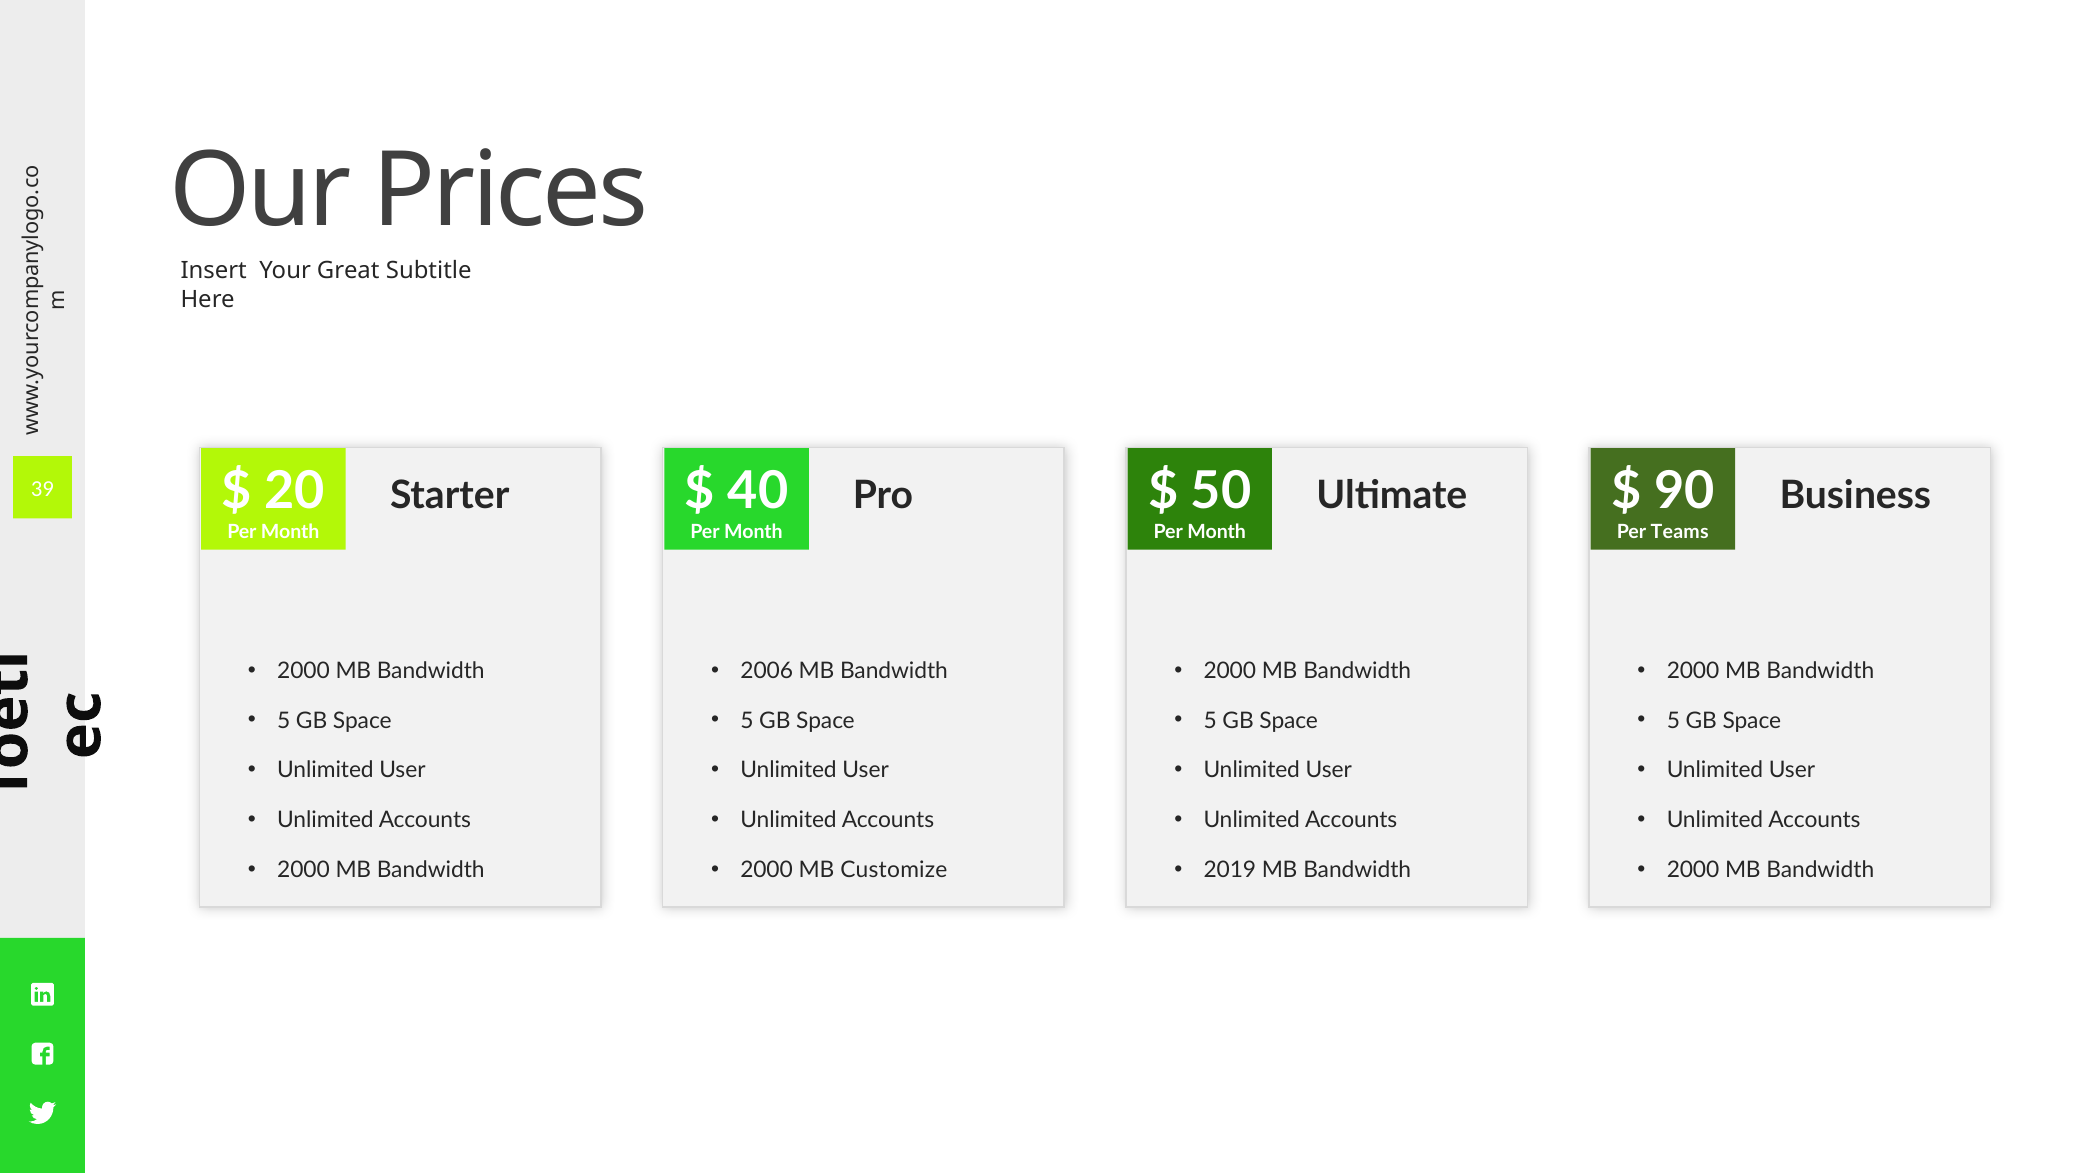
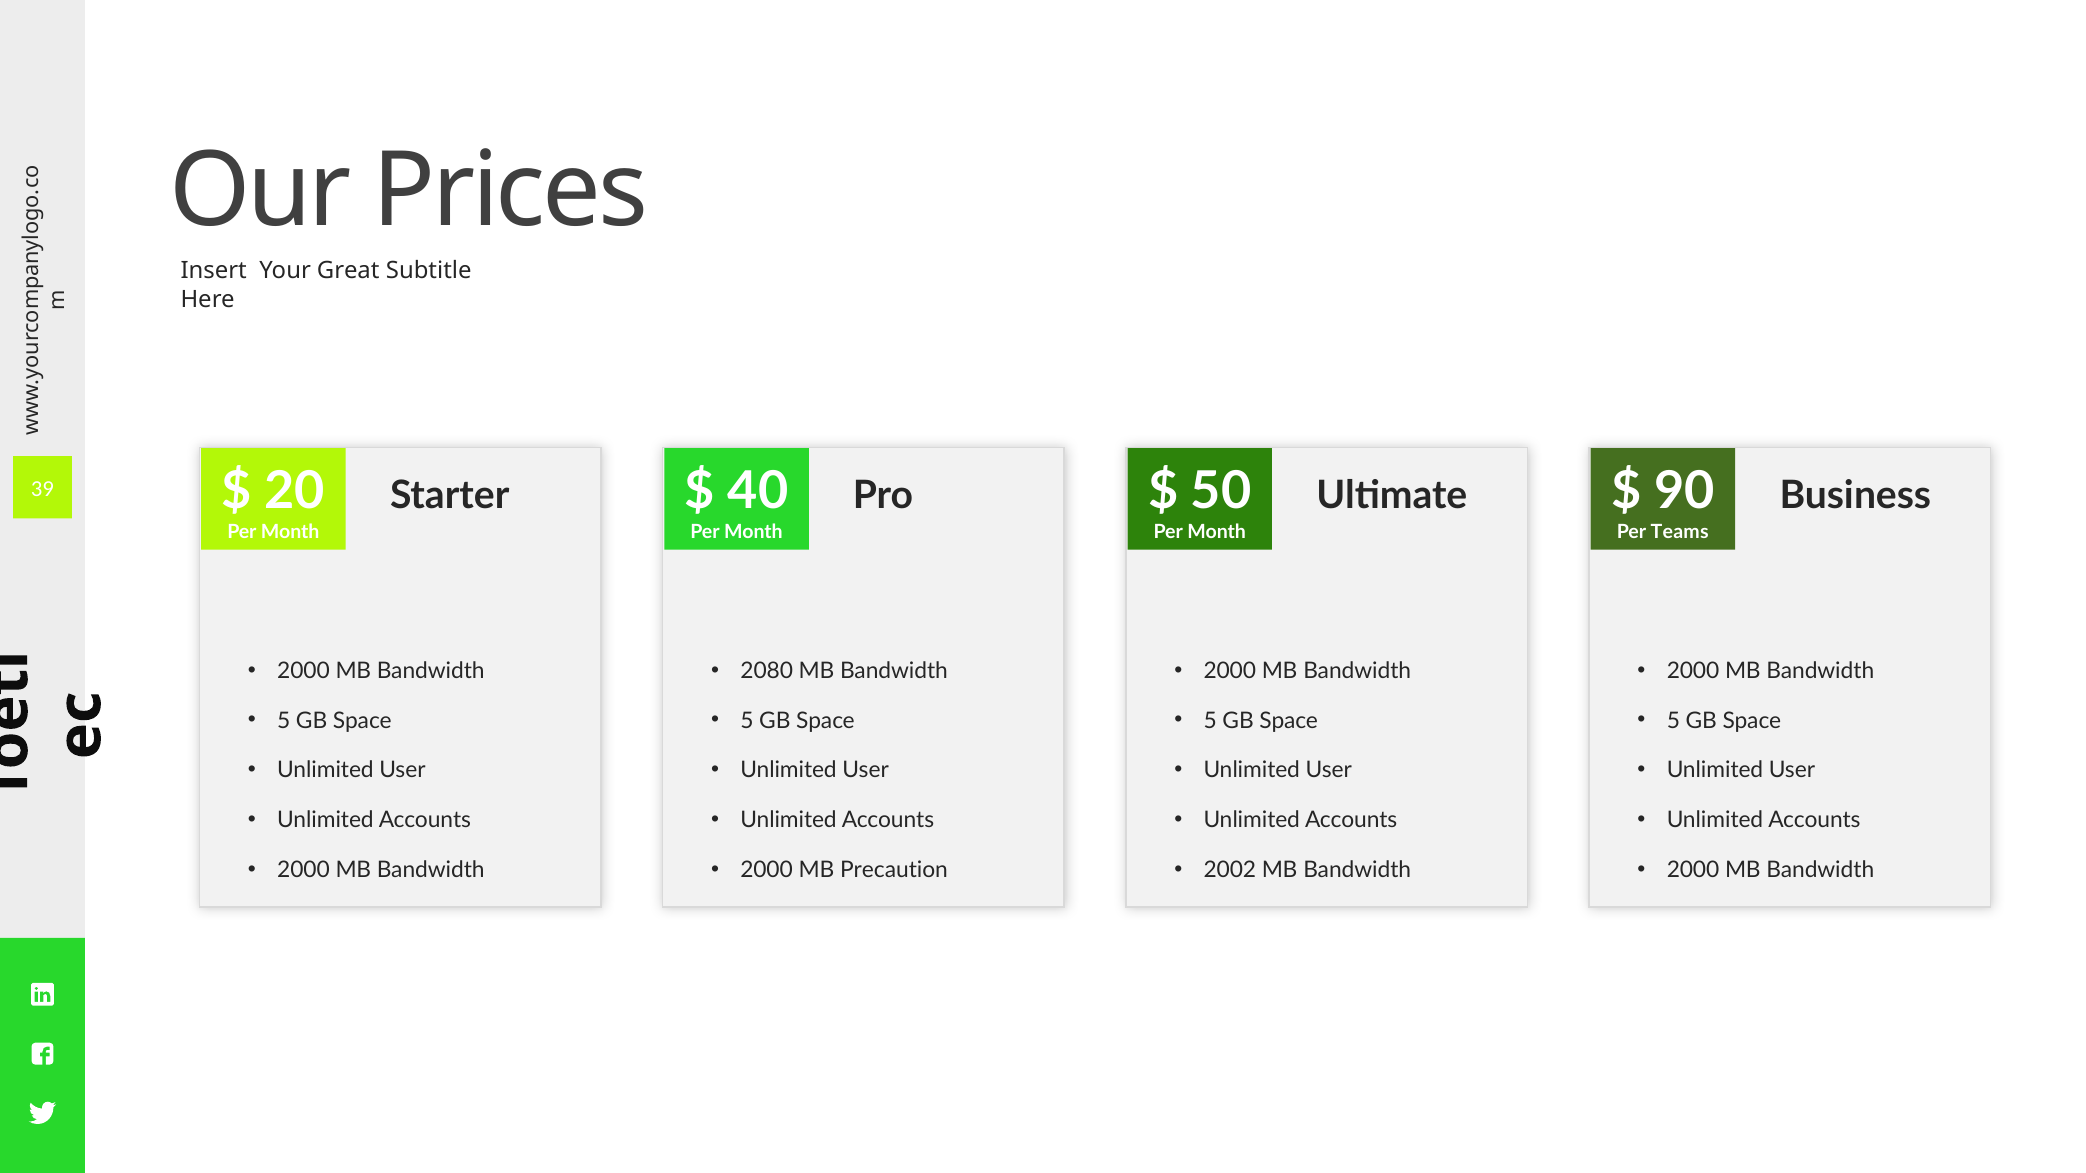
2006: 2006 -> 2080
Customize: Customize -> Precaution
2019: 2019 -> 2002
